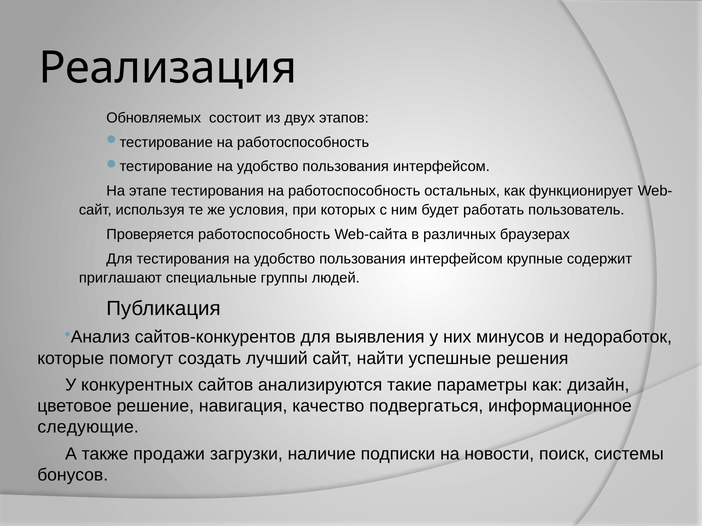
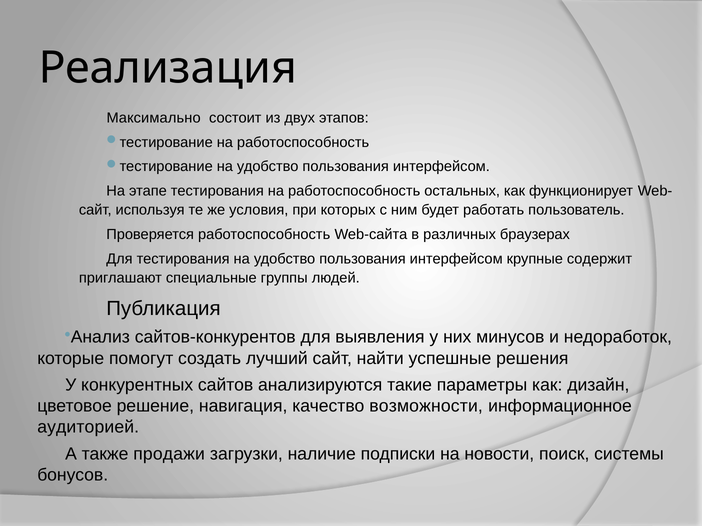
Обновляемых: Обновляемых -> Максимально
подвергаться: подвергаться -> возможности
следующие: следующие -> аудиторией
